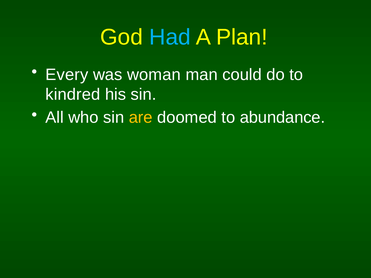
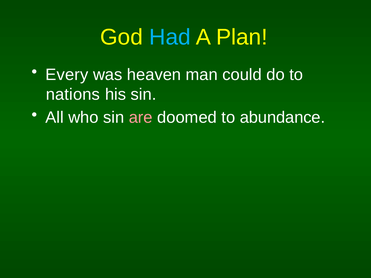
woman: woman -> heaven
kindred: kindred -> nations
are colour: yellow -> pink
